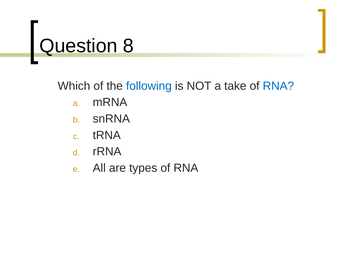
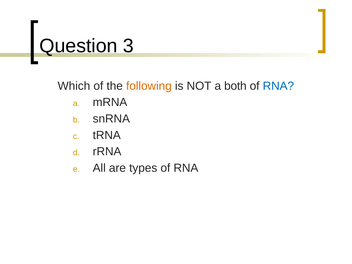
8: 8 -> 3
following colour: blue -> orange
take: take -> both
